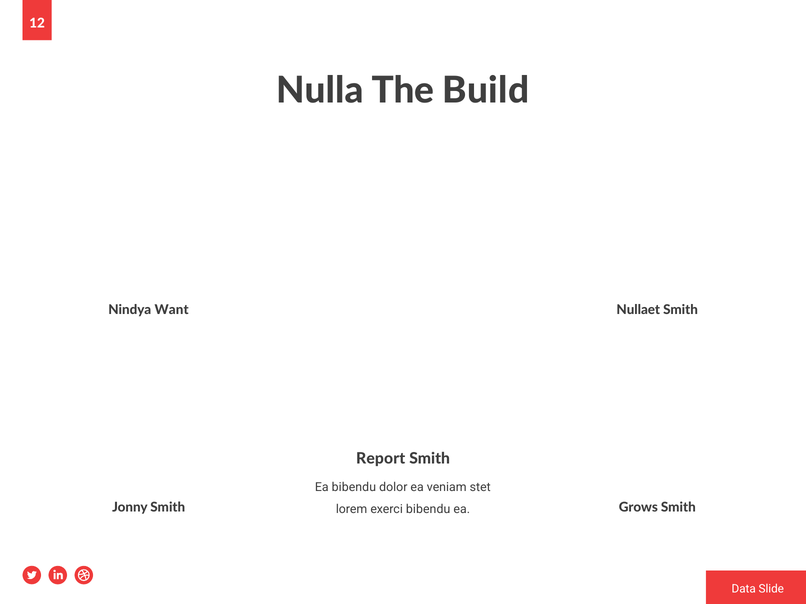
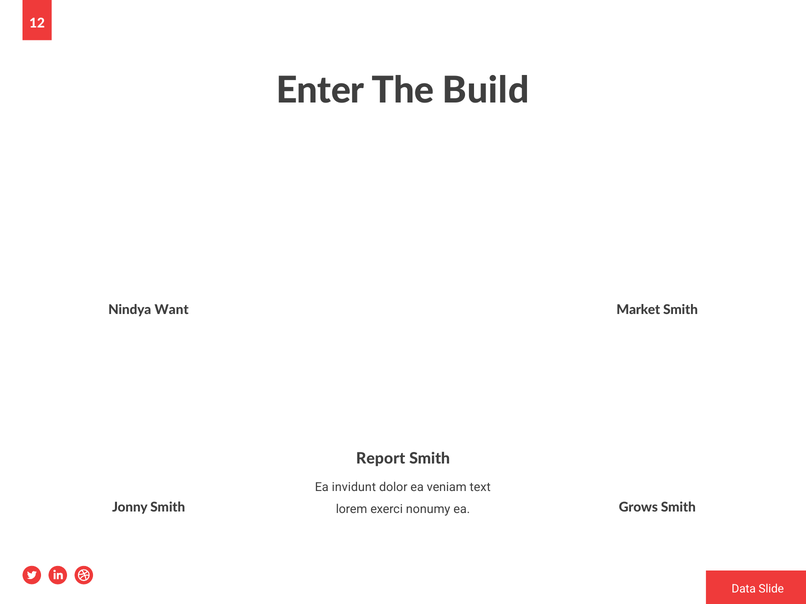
Nulla: Nulla -> Enter
Nullaet: Nullaet -> Market
Ea bibendu: bibendu -> invidunt
stet: stet -> text
exerci bibendu: bibendu -> nonumy
